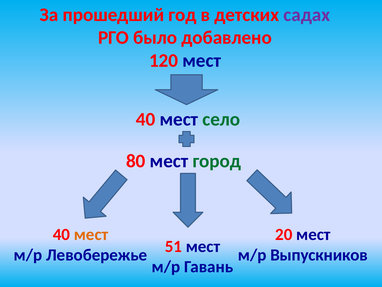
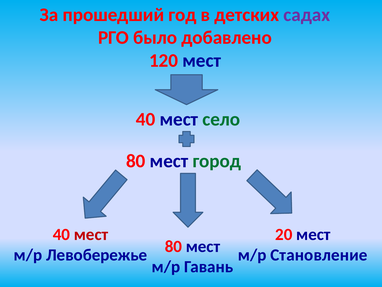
мест at (91, 234) colour: orange -> red
Левобережье 51: 51 -> 80
Выпускников: Выпускников -> Становление
